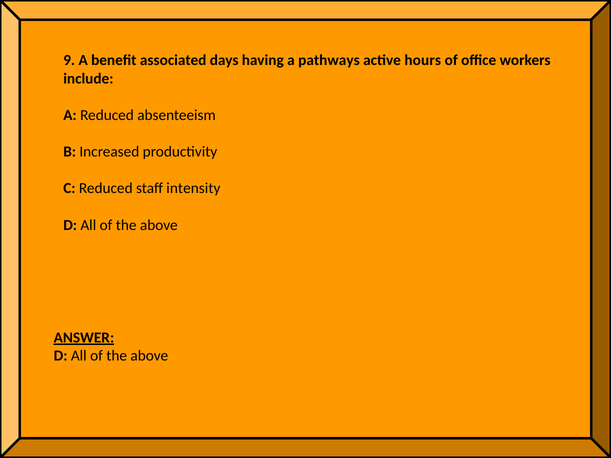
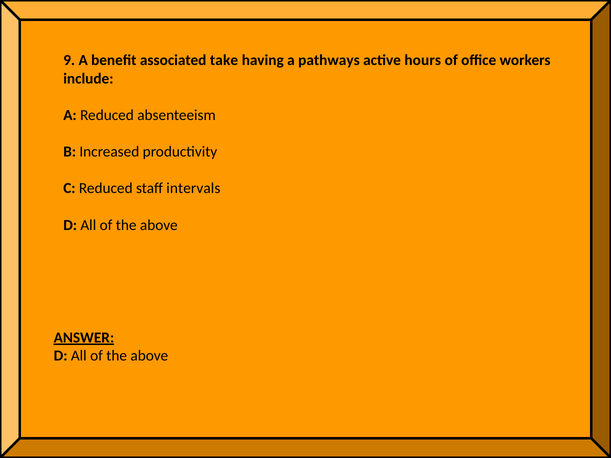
days: days -> take
intensity: intensity -> intervals
